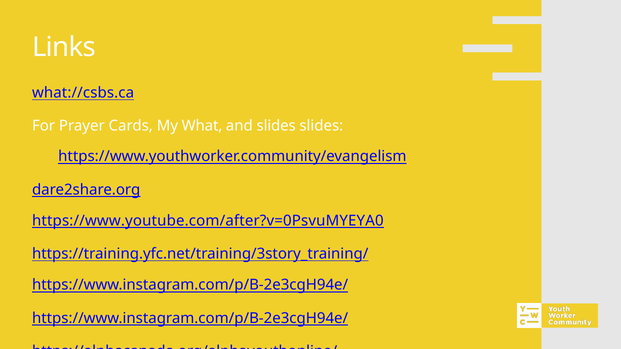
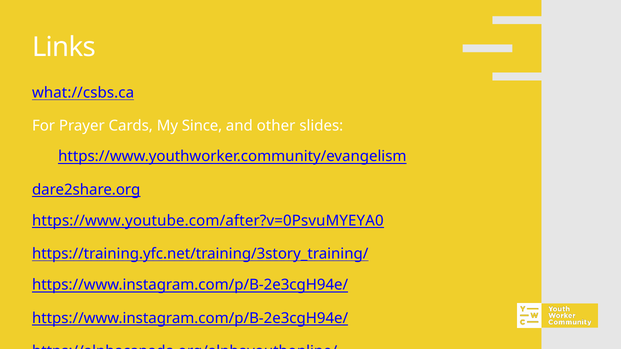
What: What -> Since
and slides: slides -> other
